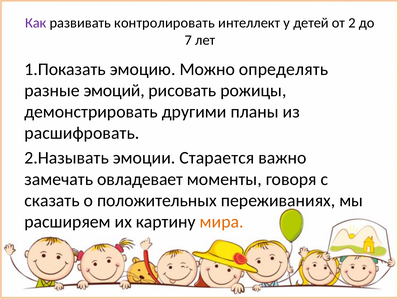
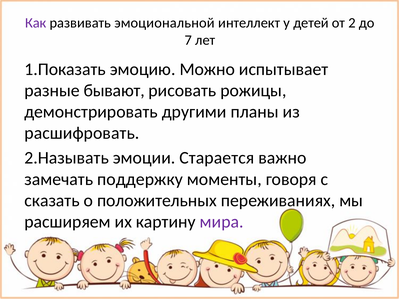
контролировать: контролировать -> эмоциональной
определять: определять -> испытывает
эмоций: эмоций -> бывают
овладевает: овладевает -> поддержку
мира colour: orange -> purple
